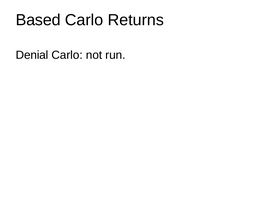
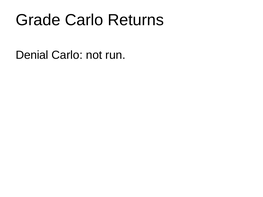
Based: Based -> Grade
